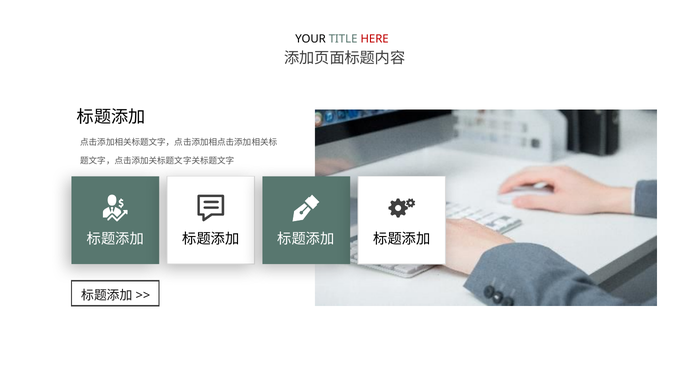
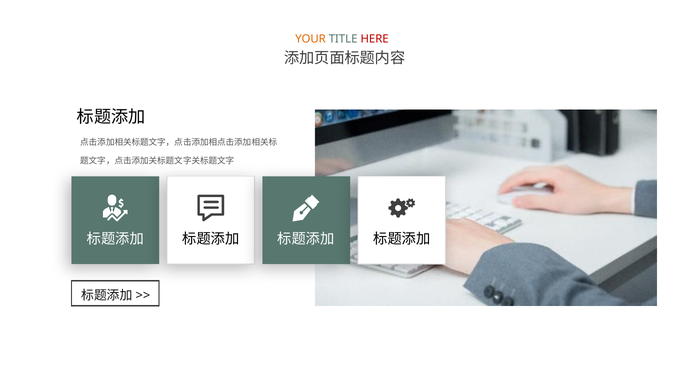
YOUR colour: black -> orange
